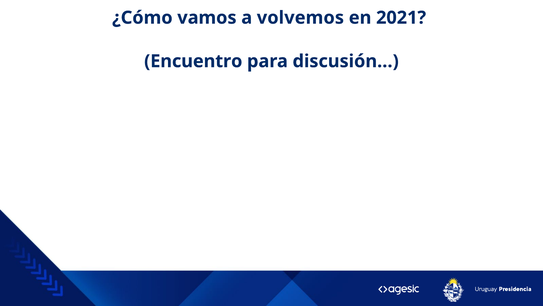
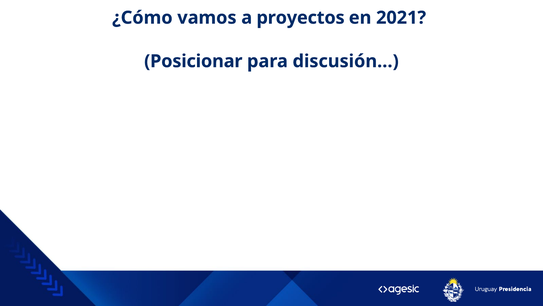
volvemos: volvemos -> proyectos
Encuentro: Encuentro -> Posicionar
